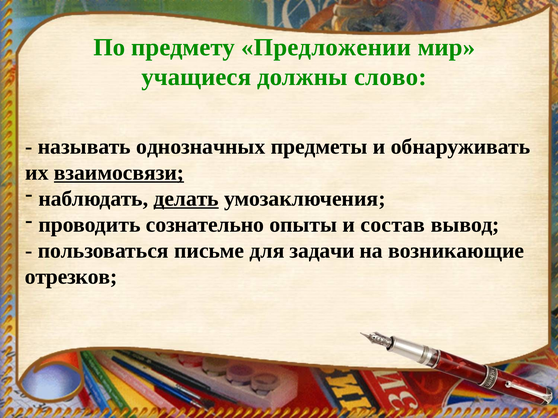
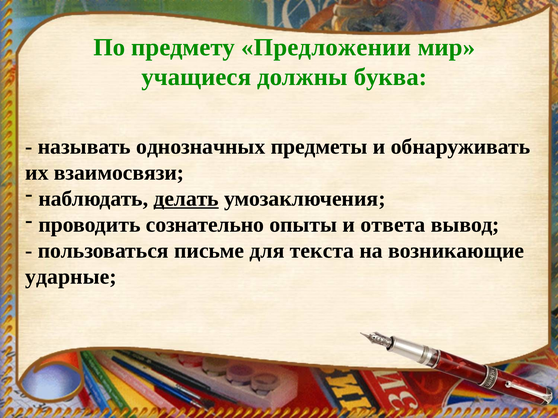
слово: слово -> буква
взаимосвязи underline: present -> none
состав: состав -> ответа
задачи: задачи -> текста
отрезков: отрезков -> ударные
